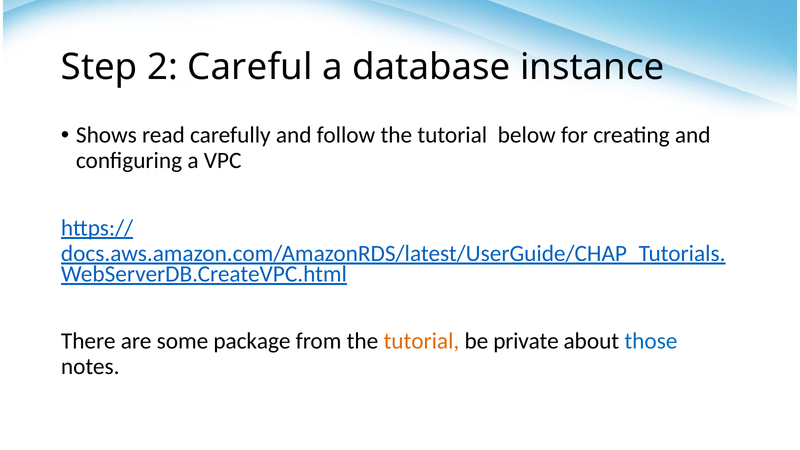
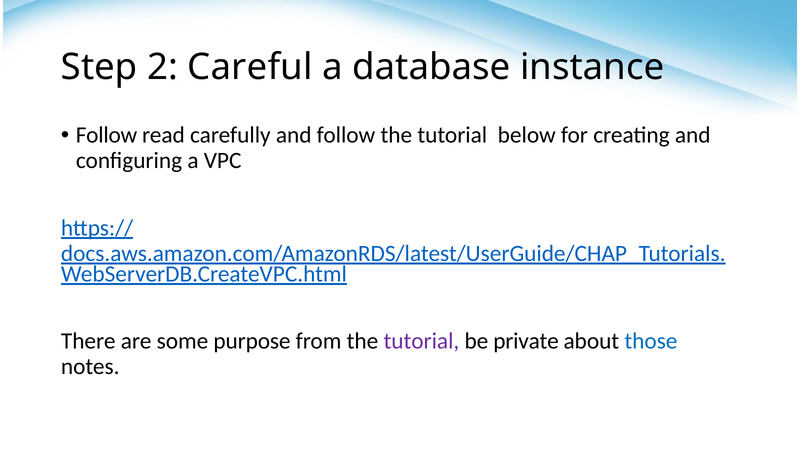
Shows at (106, 135): Shows -> Follow
package: package -> purpose
tutorial at (421, 341) colour: orange -> purple
